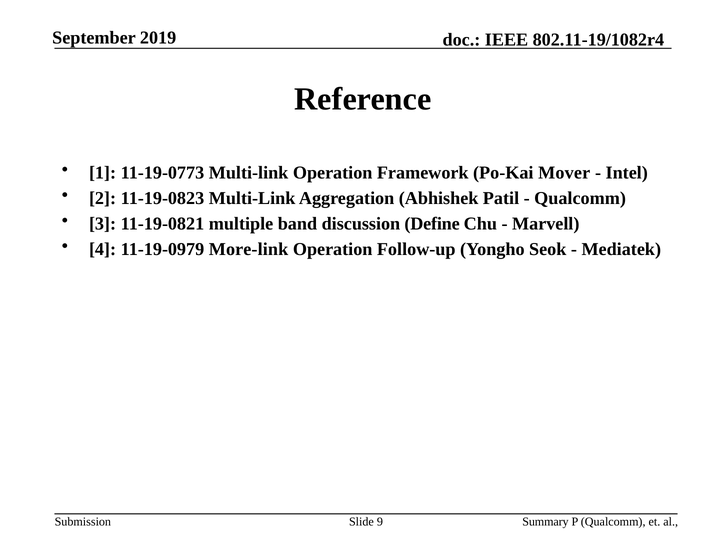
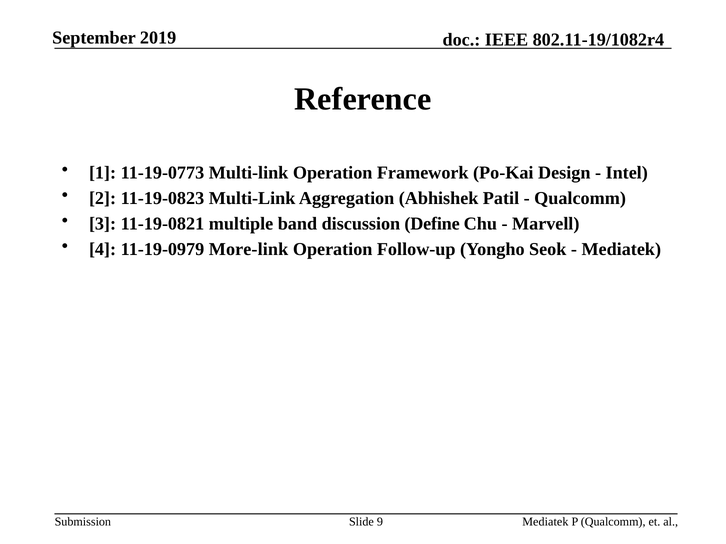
Mover: Mover -> Design
9 Summary: Summary -> Mediatek
